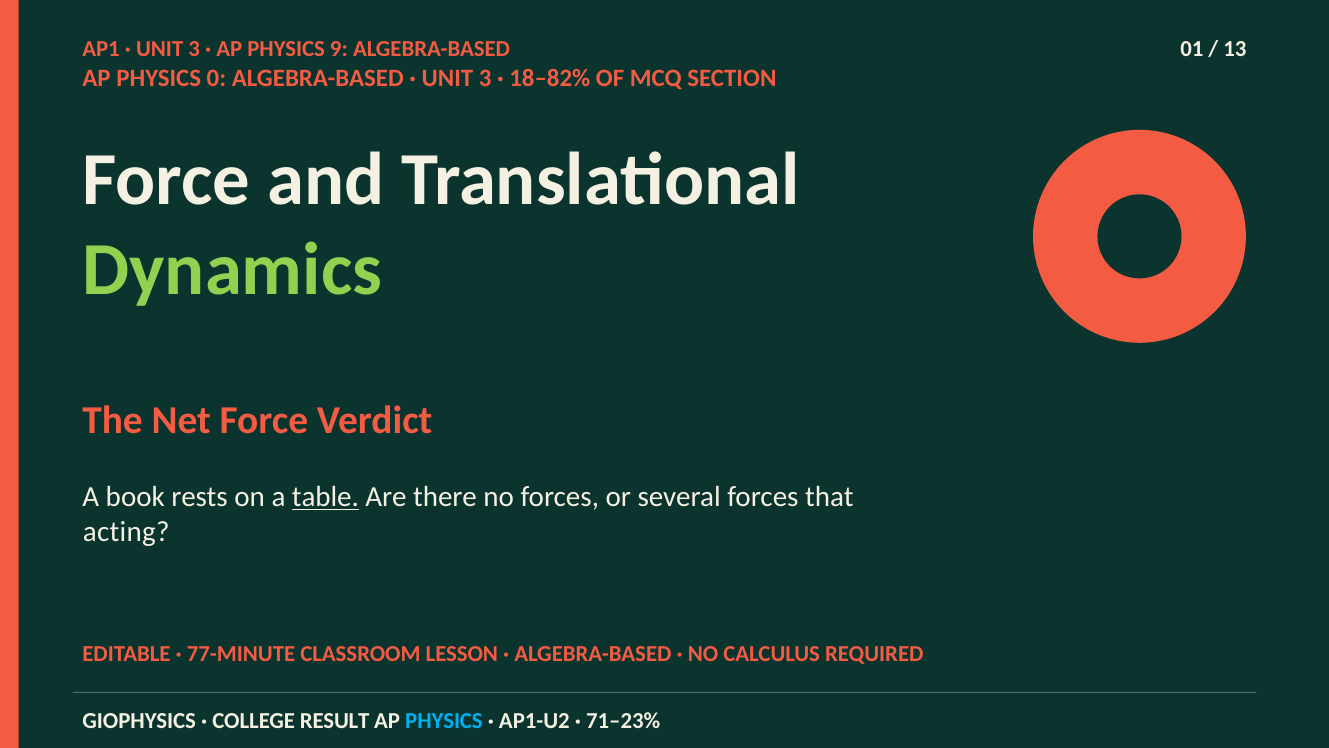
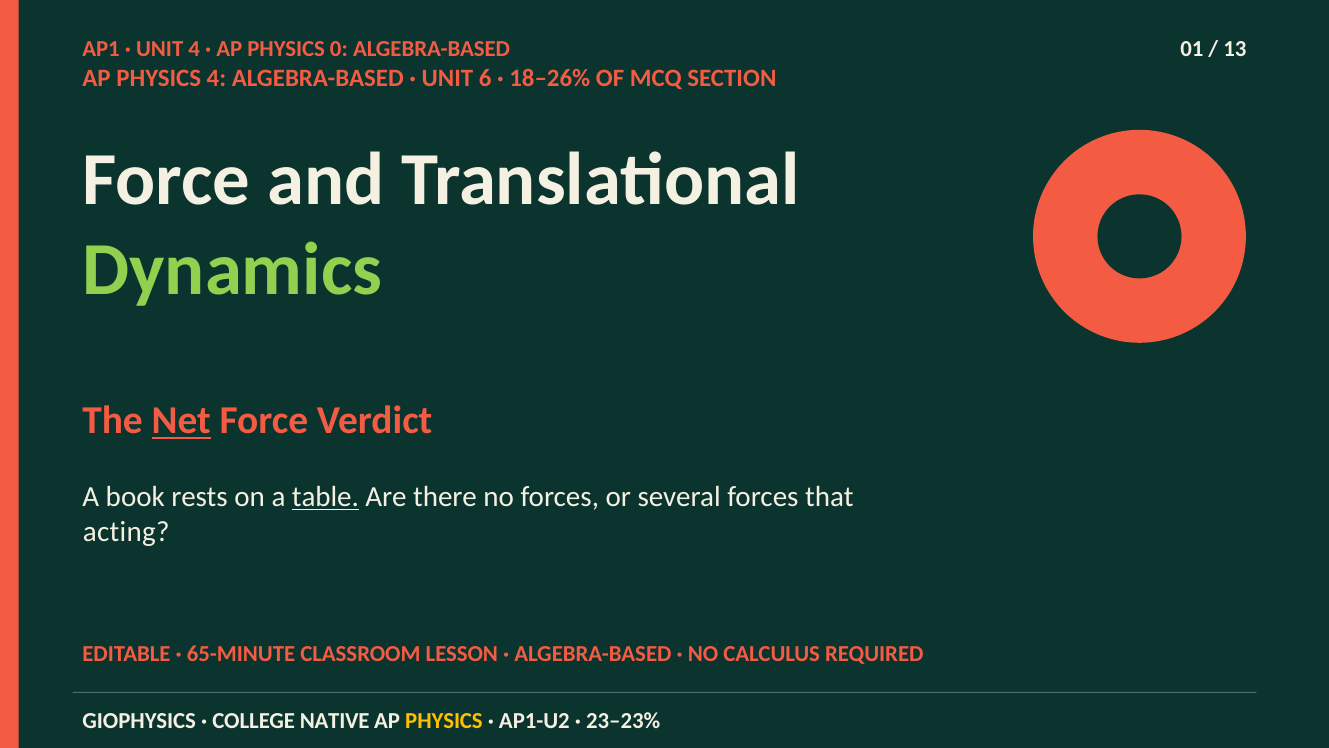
3 at (194, 49): 3 -> 4
9: 9 -> 0
PHYSICS 0: 0 -> 4
3 at (485, 79): 3 -> 6
18–82%: 18–82% -> 18–26%
Net underline: none -> present
77-MINUTE: 77-MINUTE -> 65-MINUTE
RESULT: RESULT -> NATIVE
PHYSICS at (444, 721) colour: light blue -> yellow
71–23%: 71–23% -> 23–23%
